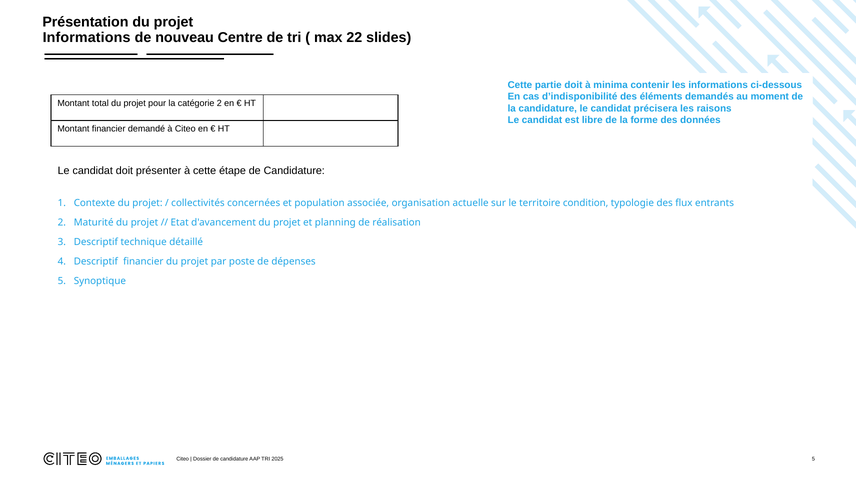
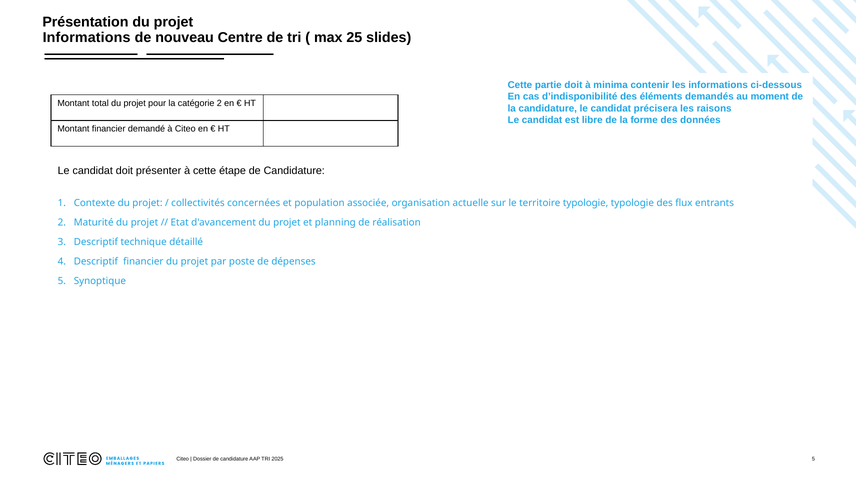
22: 22 -> 25
territoire condition: condition -> typologie
